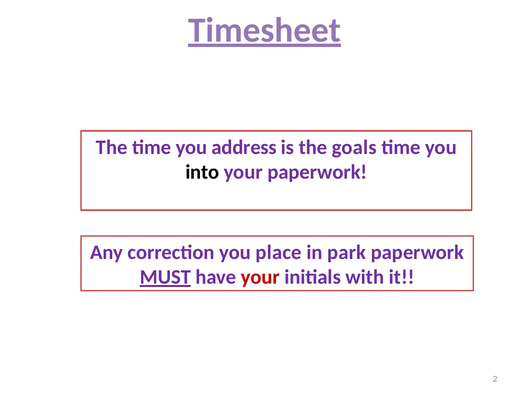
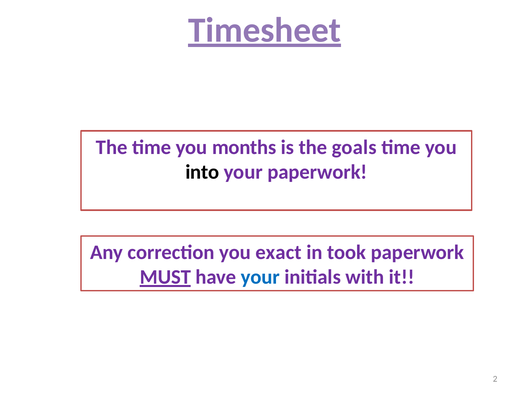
address: address -> months
place: place -> exact
park: park -> took
your at (260, 277) colour: red -> blue
